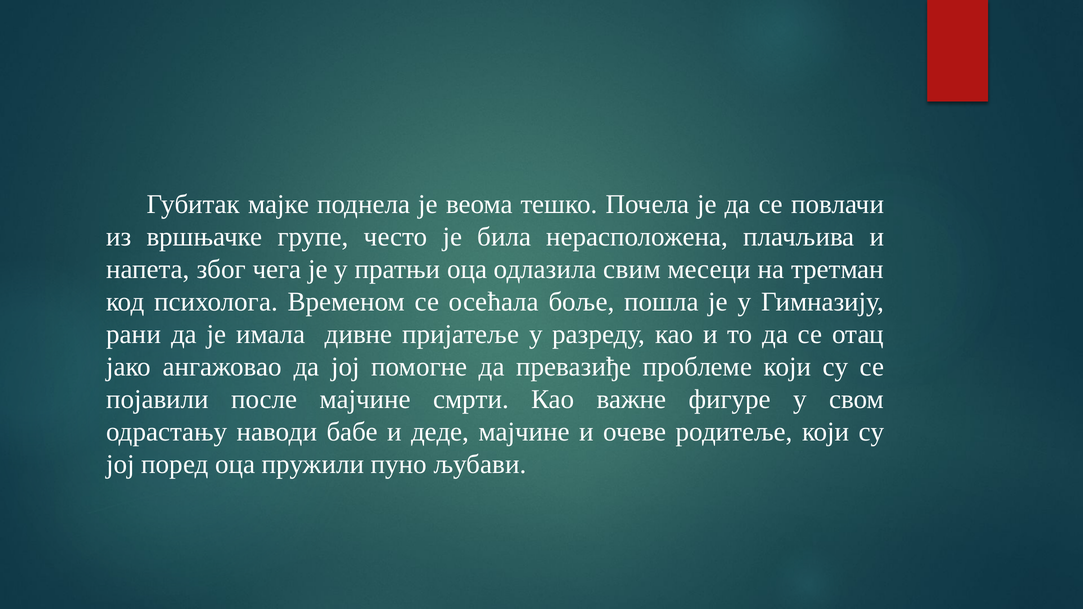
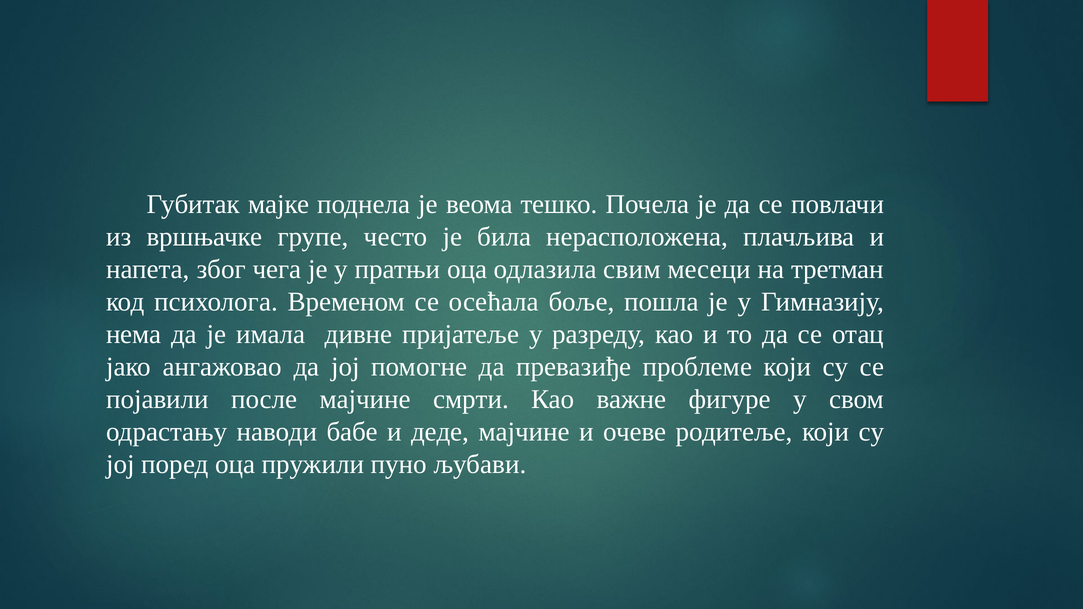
рани: рани -> нема
